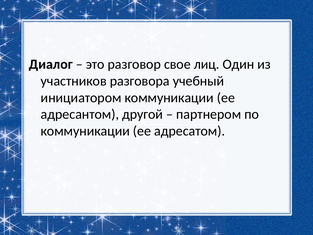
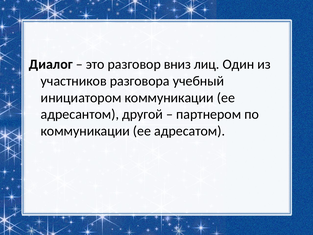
свое: свое -> вниз
